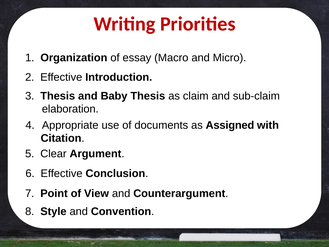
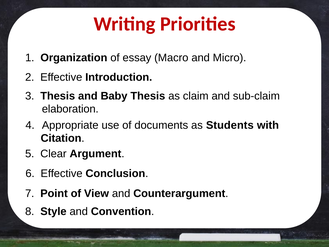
Assigned: Assigned -> Students
